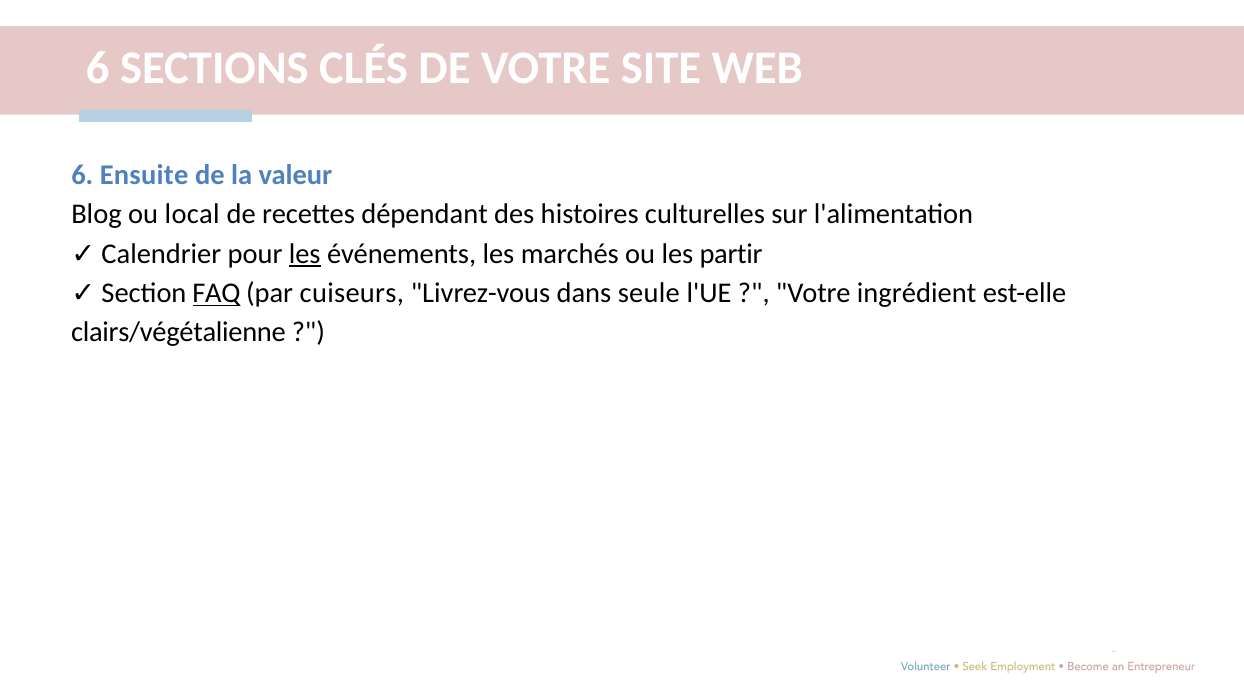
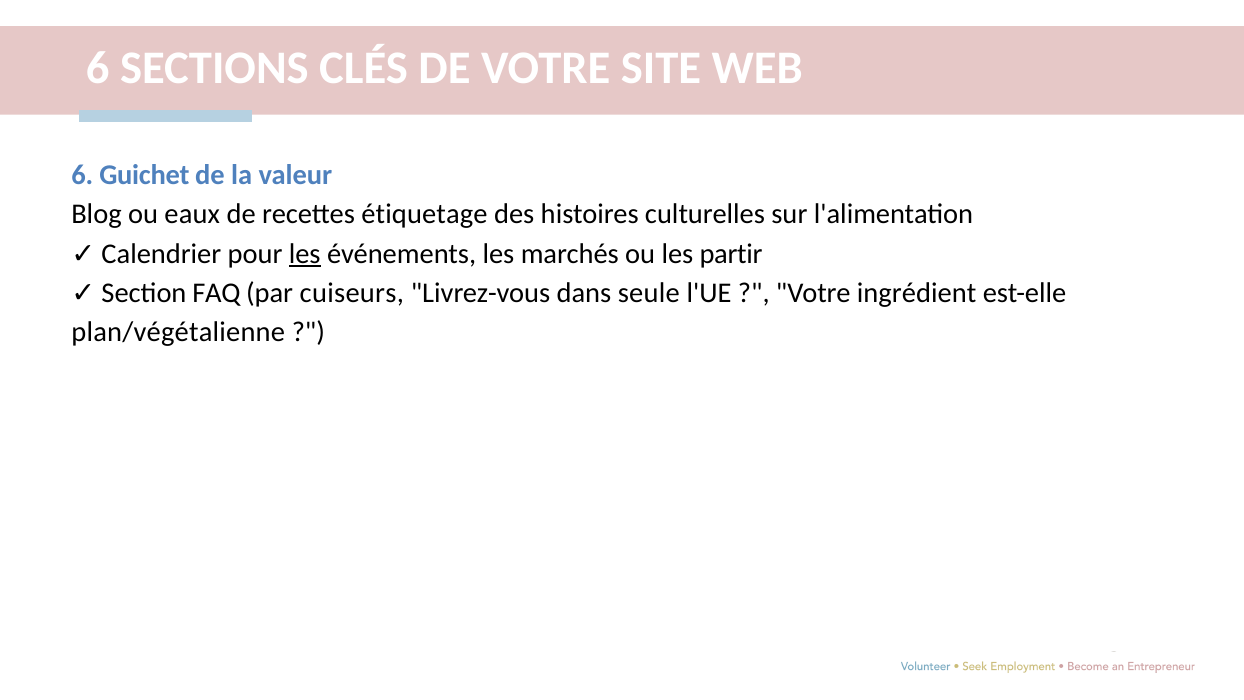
Ensuite: Ensuite -> Guichet
local: local -> eaux
dépendant: dépendant -> étiquetage
FAQ underline: present -> none
clairs/végétalienne: clairs/végétalienne -> plan/végétalienne
